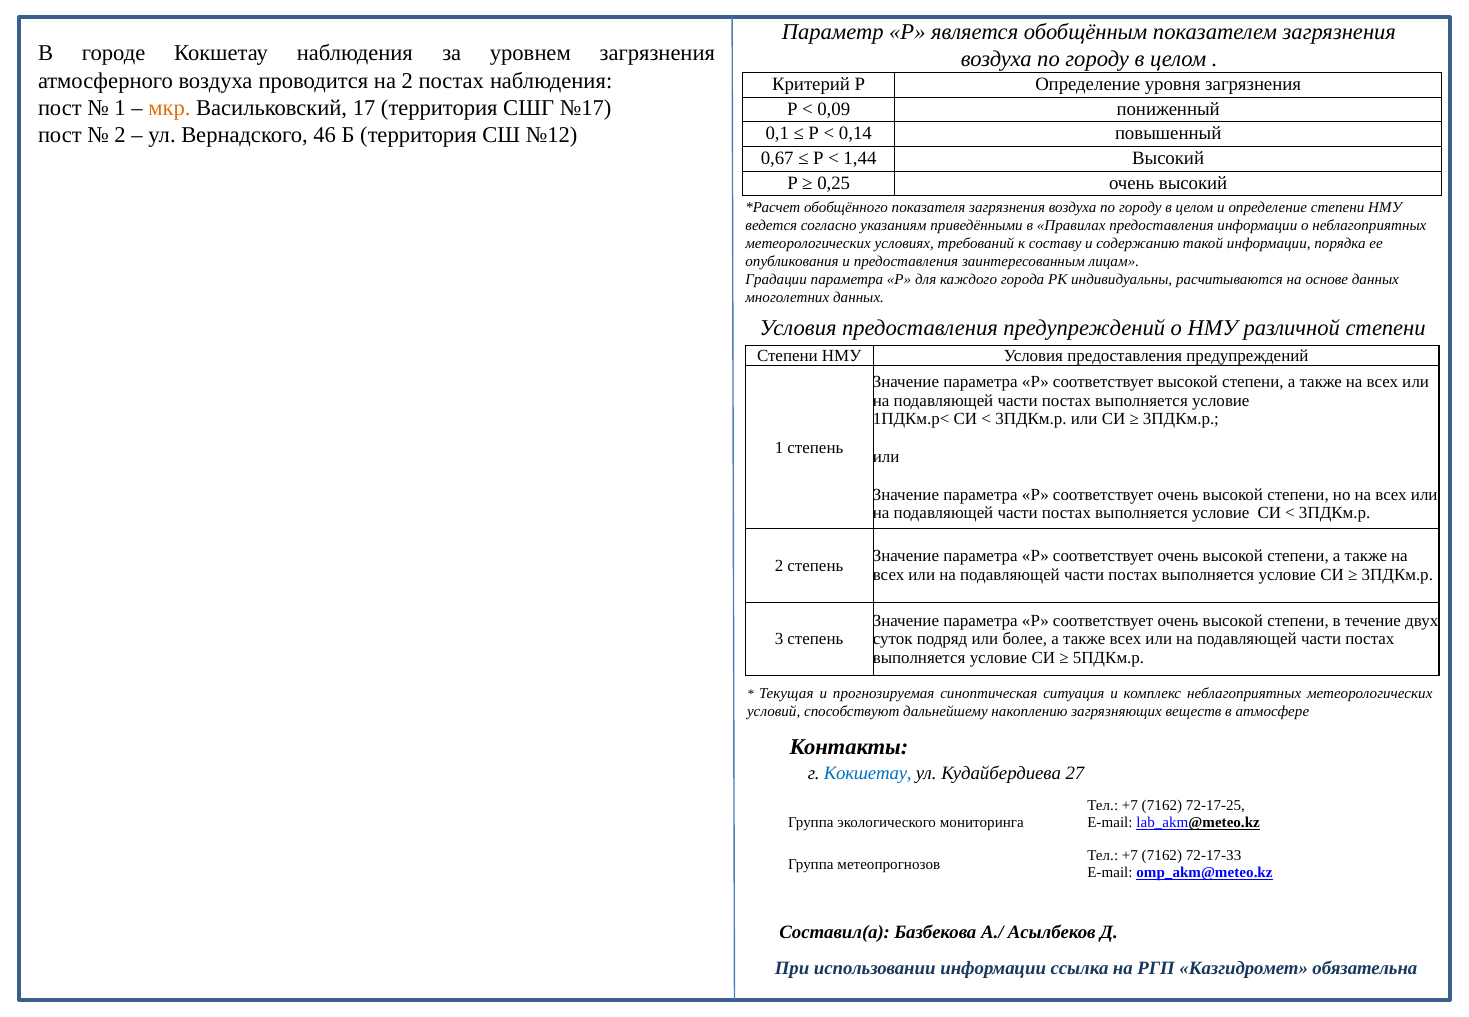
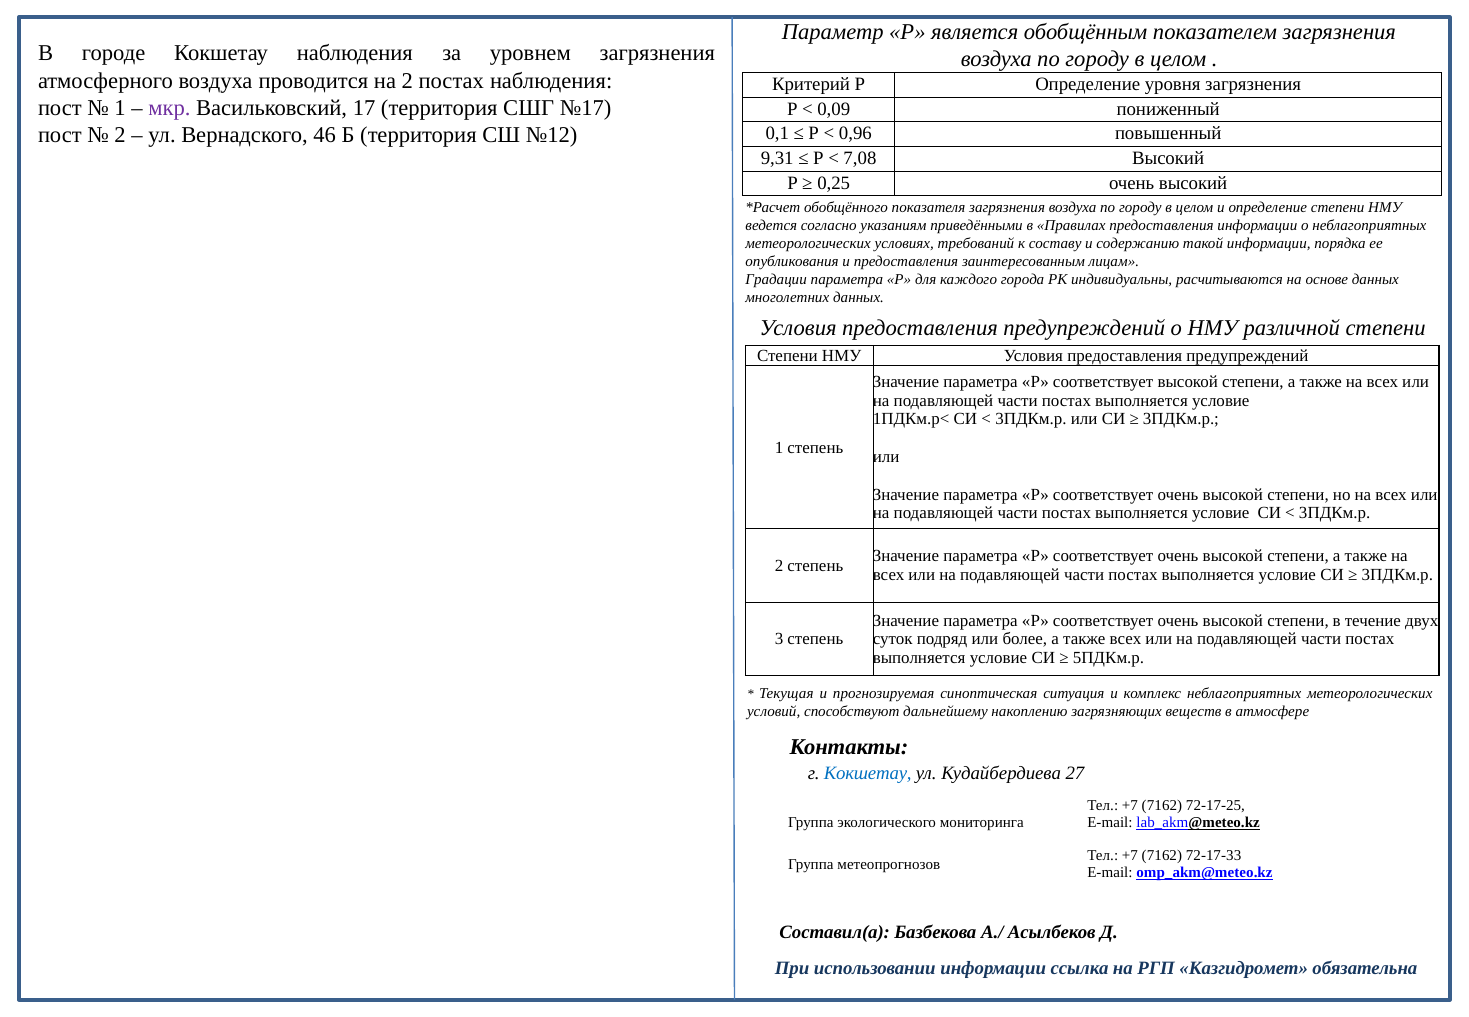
мкр colour: orange -> purple
0,14: 0,14 -> 0,96
0,67: 0,67 -> 9,31
1,44: 1,44 -> 7,08
